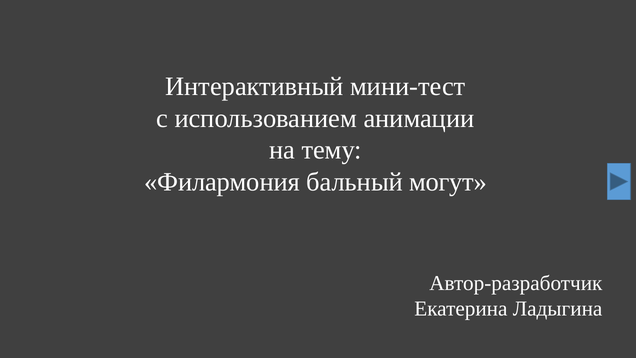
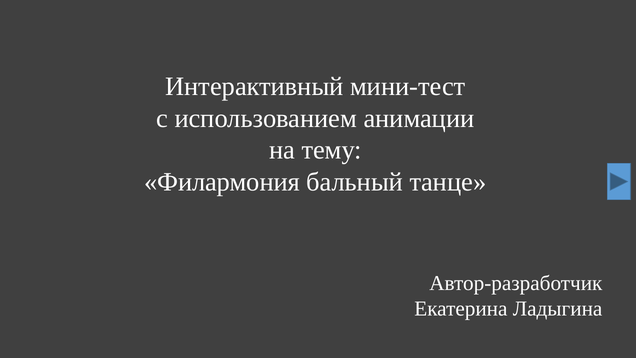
могут: могут -> танце
